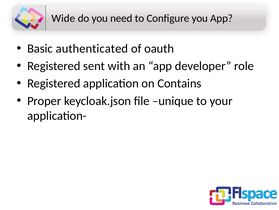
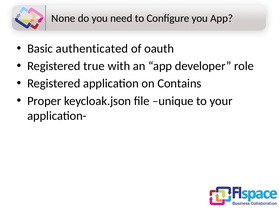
Wide: Wide -> None
sent: sent -> true
